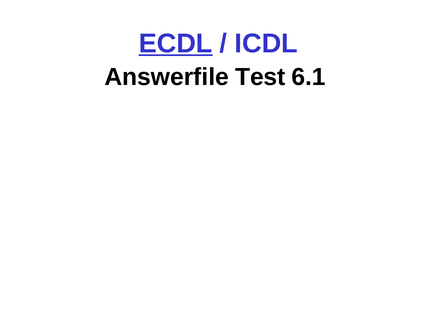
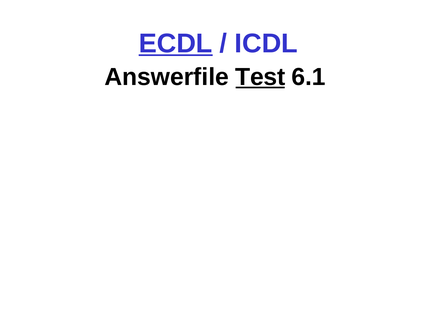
Test underline: none -> present
